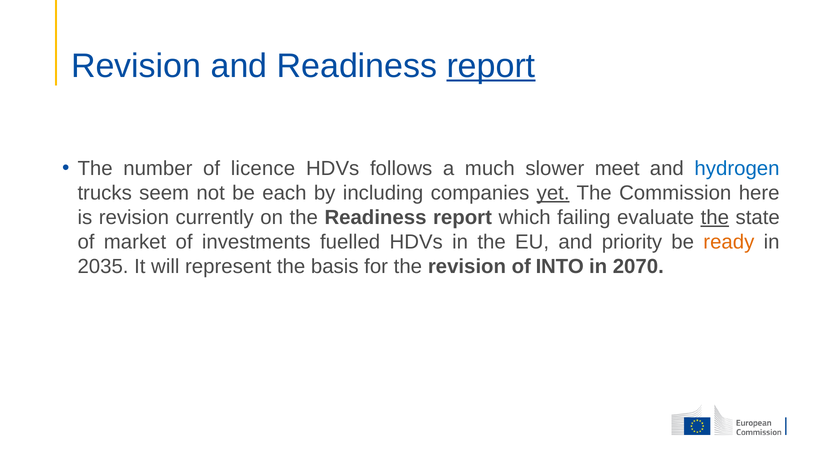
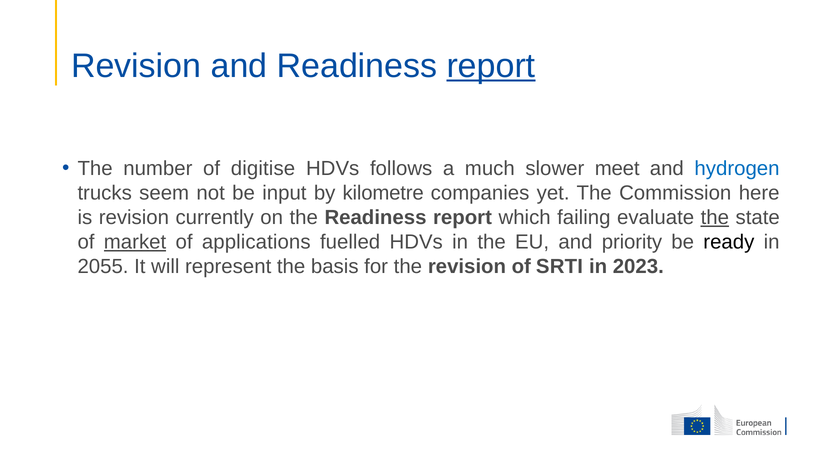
licence: licence -> digitise
each: each -> input
including: including -> kilometre
yet underline: present -> none
market underline: none -> present
investments: investments -> applications
ready colour: orange -> black
2035: 2035 -> 2055
INTO: INTO -> SRTI
2070: 2070 -> 2023
